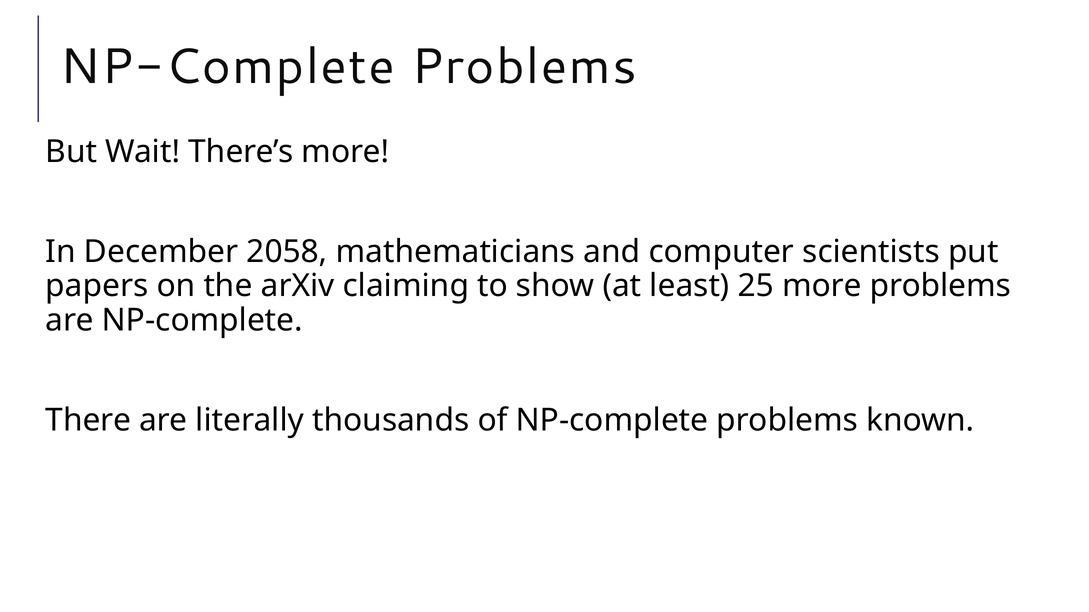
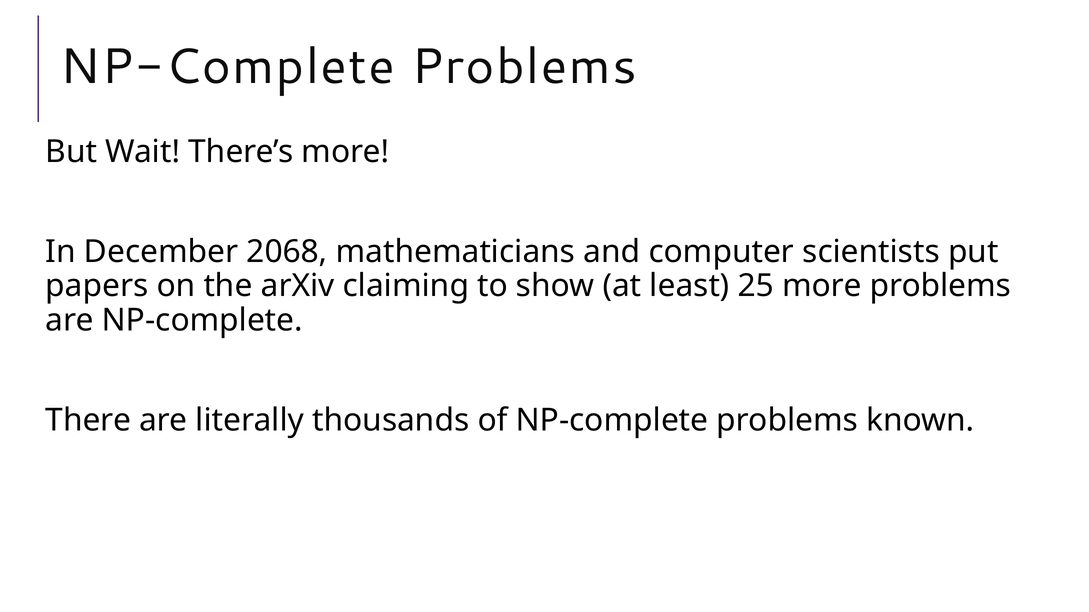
2058: 2058 -> 2068
